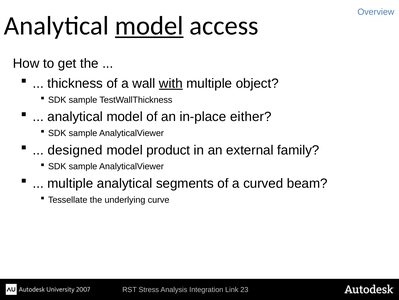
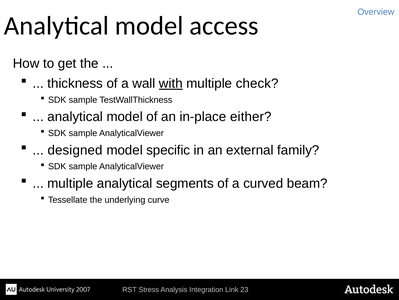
model at (149, 26) underline: present -> none
object: object -> check
product: product -> specific
